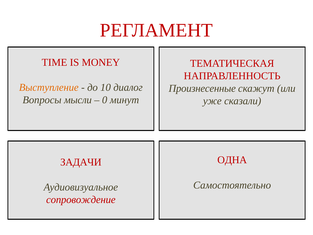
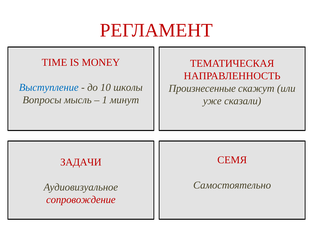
Выступление colour: orange -> blue
диалог: диалог -> школы
мысли: мысли -> мысль
0: 0 -> 1
ОДНА: ОДНА -> СЕМЯ
